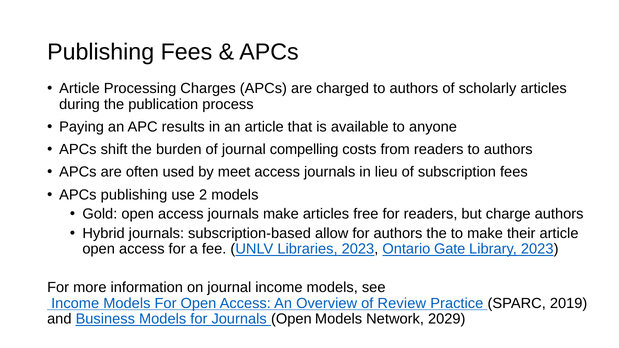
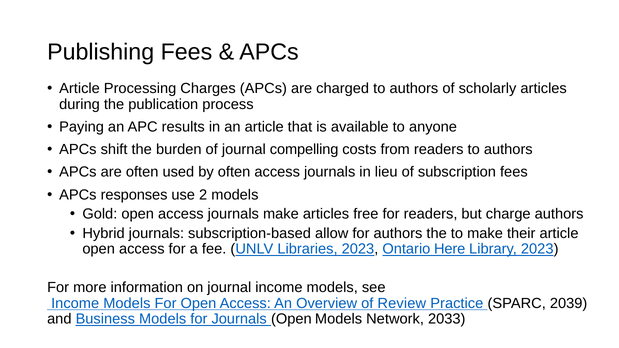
by meet: meet -> often
APCs publishing: publishing -> responses
Gate: Gate -> Here
2019: 2019 -> 2039
2029: 2029 -> 2033
